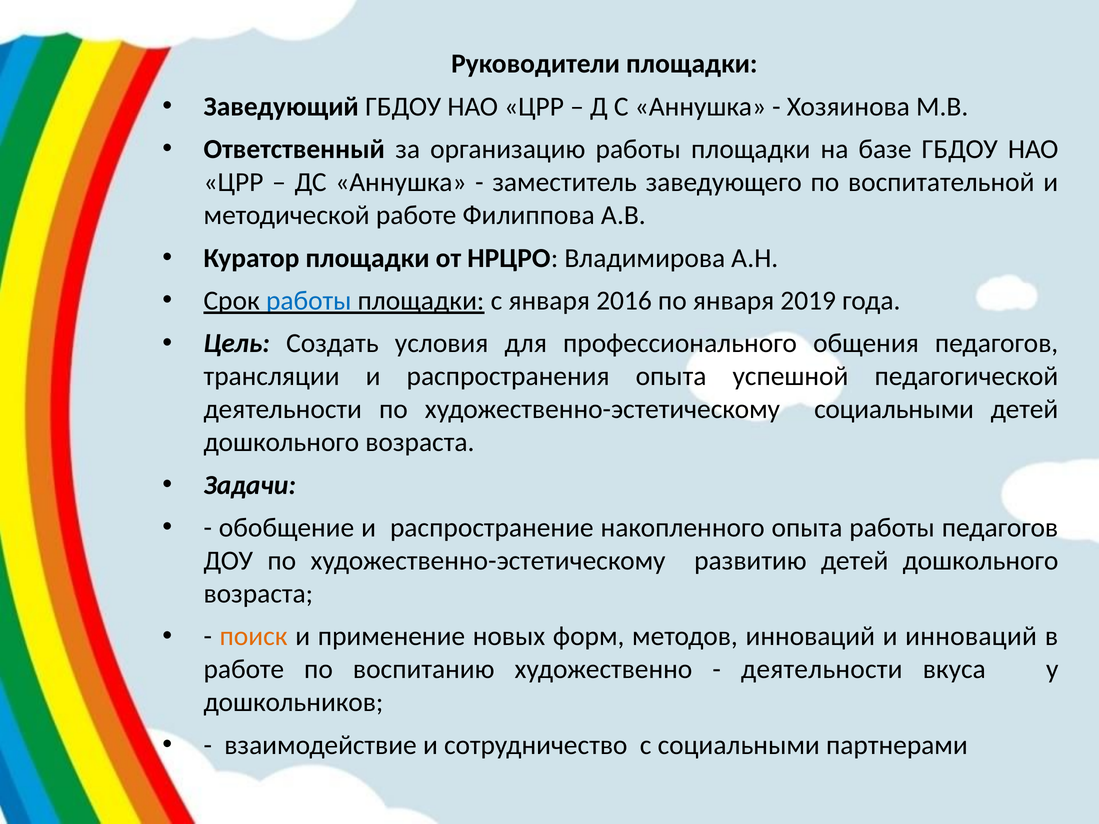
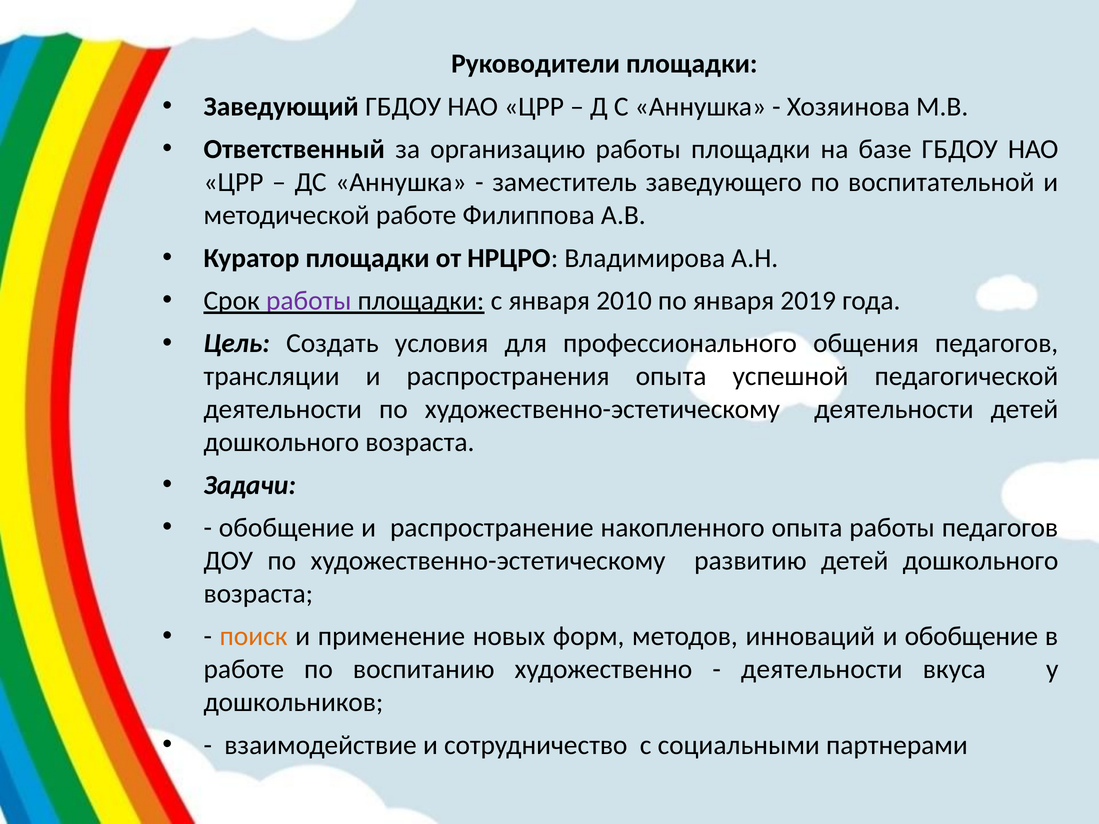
работы at (309, 301) colour: blue -> purple
2016: 2016 -> 2010
художественно-эстетическому социальными: социальными -> деятельности
и инноваций: инноваций -> обобщение
